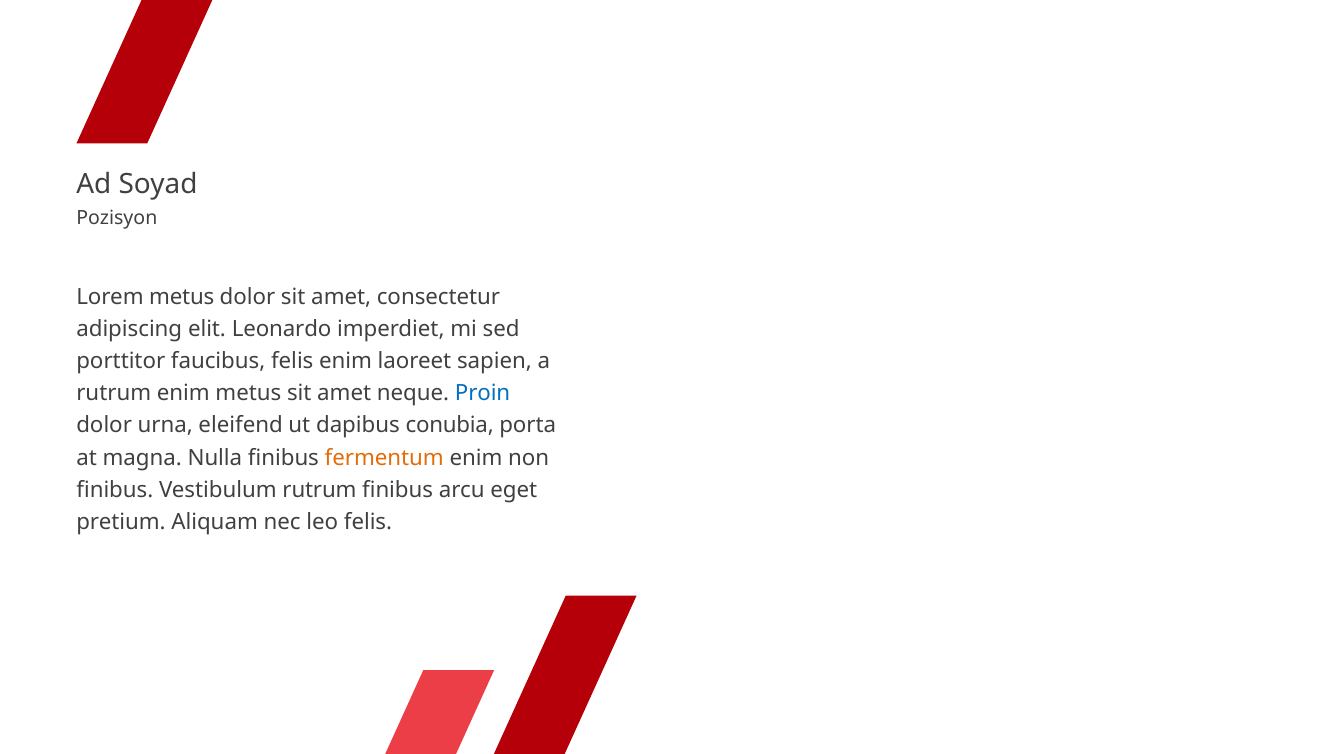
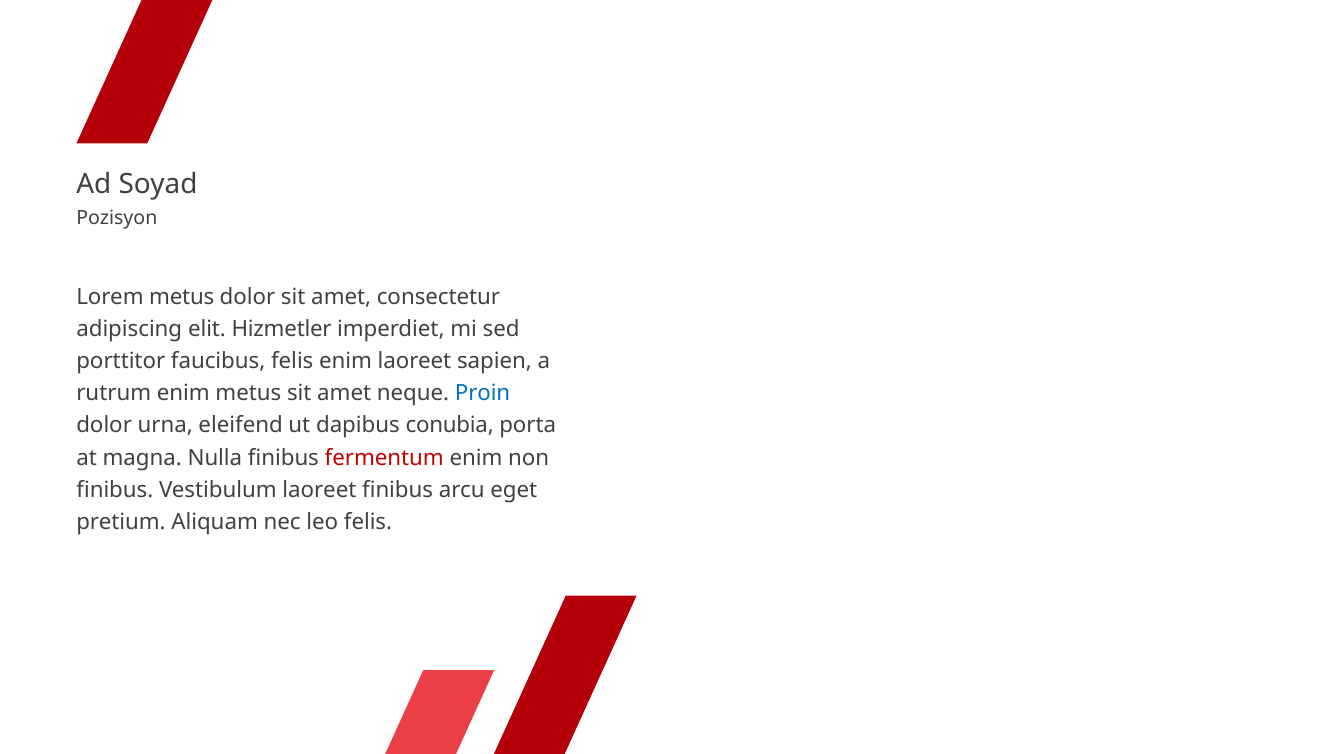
Leonardo: Leonardo -> Hizmetler
fermentum colour: orange -> red
Vestibulum rutrum: rutrum -> laoreet
